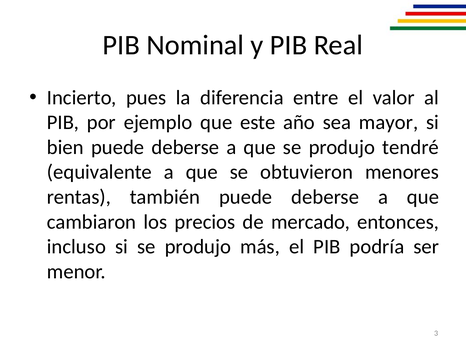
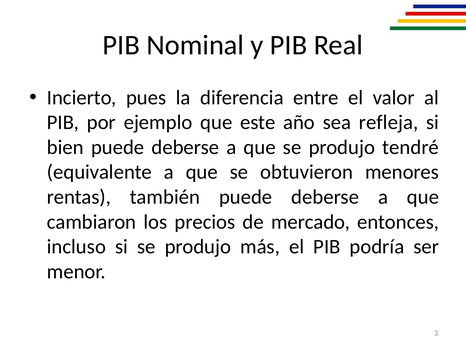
mayor: mayor -> refleja
